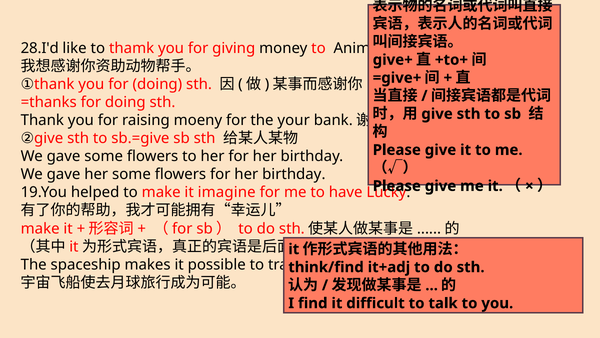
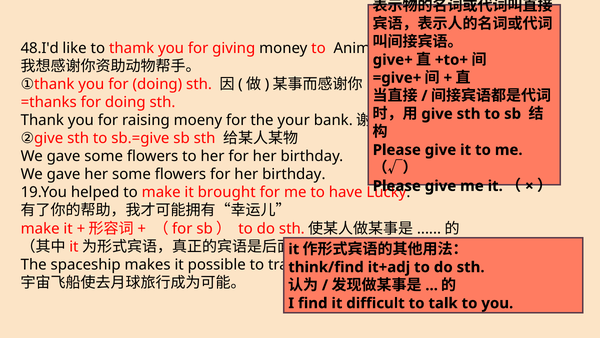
28.I'd: 28.I'd -> 48.I'd
imagine: imagine -> brought
